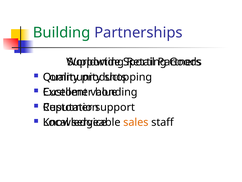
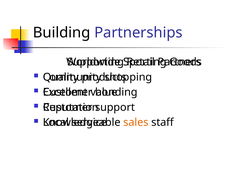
Building colour: green -> black
